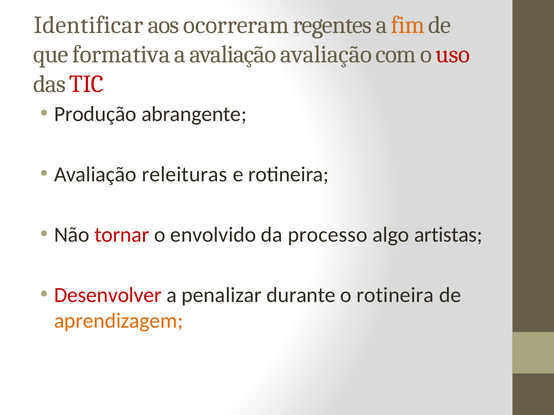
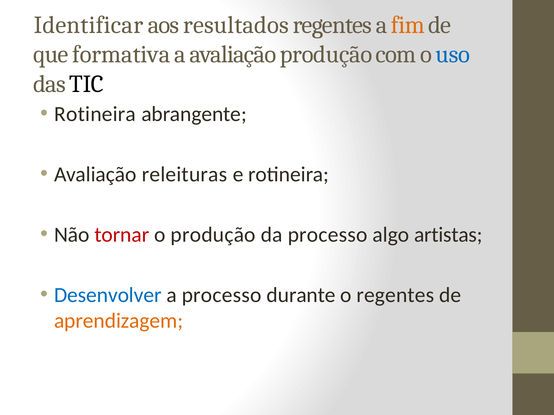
ocorreram: ocorreram -> resultados
avaliação avaliação: avaliação -> produção
uso colour: red -> blue
TIC colour: red -> black
Produção at (95, 114): Produção -> Rotineira
o envolvido: envolvido -> produção
Desenvolver colour: red -> blue
a penalizar: penalizar -> processo
o rotineira: rotineira -> regentes
